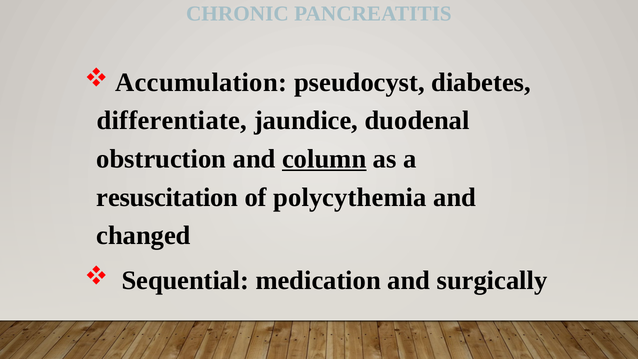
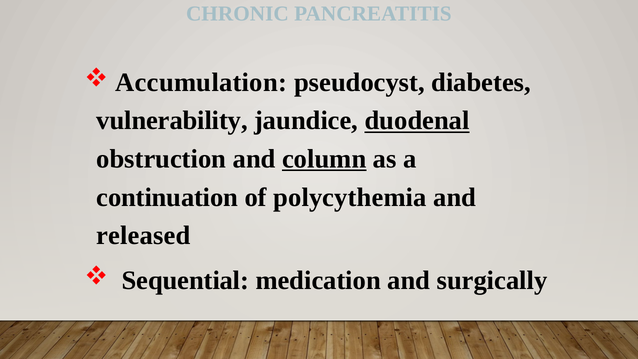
differentiate: differentiate -> vulnerability
duodenal underline: none -> present
resuscitation: resuscitation -> continuation
changed: changed -> released
